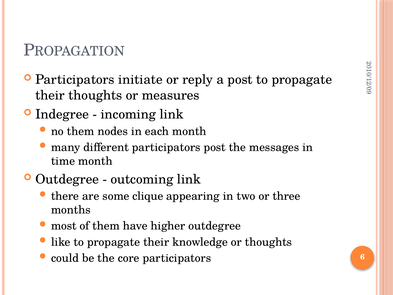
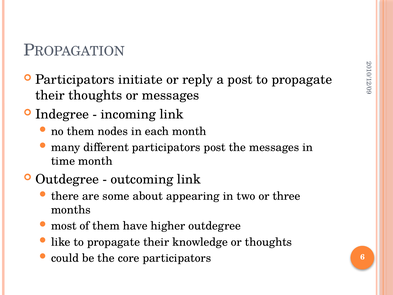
or measures: measures -> messages
clique: clique -> about
